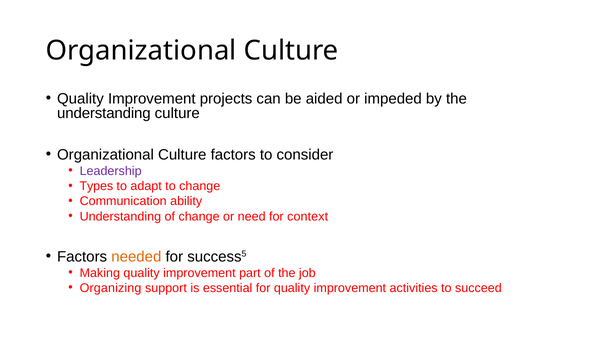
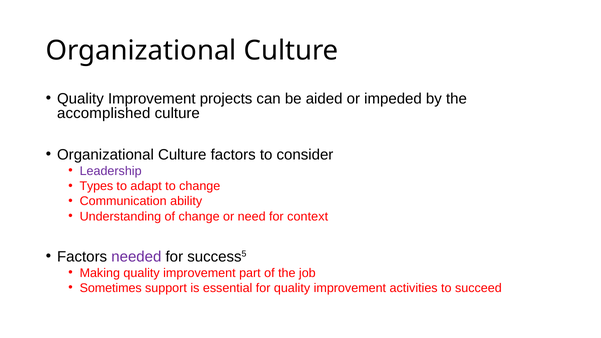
understanding at (104, 113): understanding -> accomplished
needed colour: orange -> purple
Organizing: Organizing -> Sometimes
